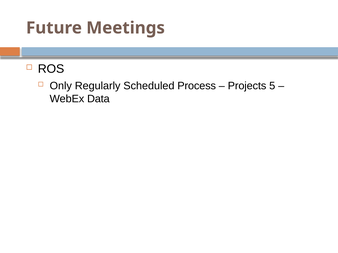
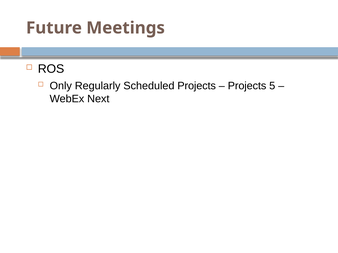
Scheduled Process: Process -> Projects
Data: Data -> Next
